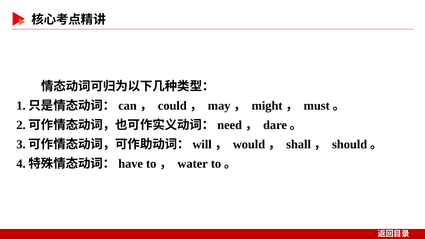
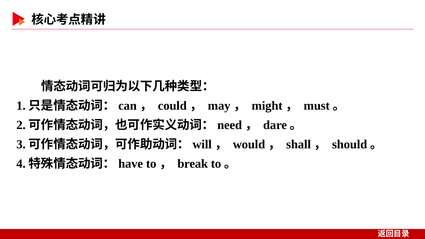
water: water -> break
